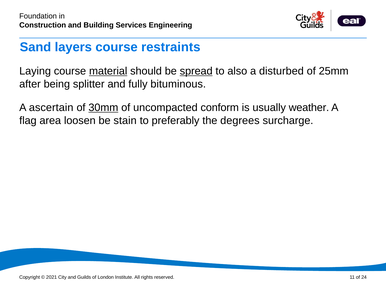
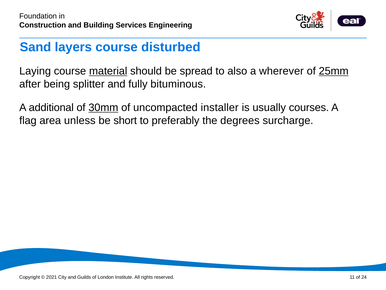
restraints: restraints -> disturbed
spread underline: present -> none
disturbed: disturbed -> wherever
25mm underline: none -> present
ascertain: ascertain -> additional
conform: conform -> installer
weather: weather -> courses
loosen: loosen -> unless
stain: stain -> short
